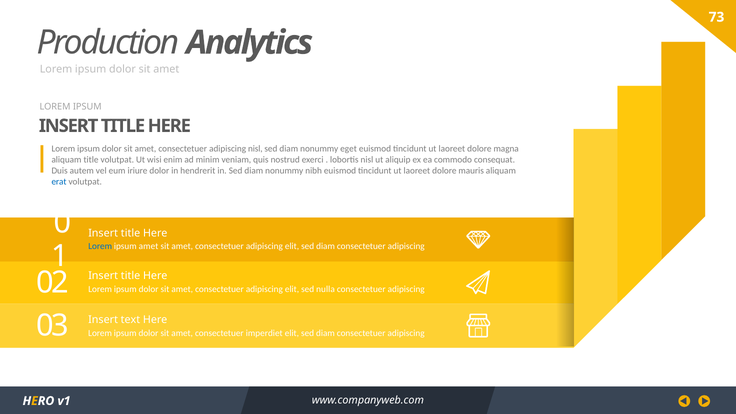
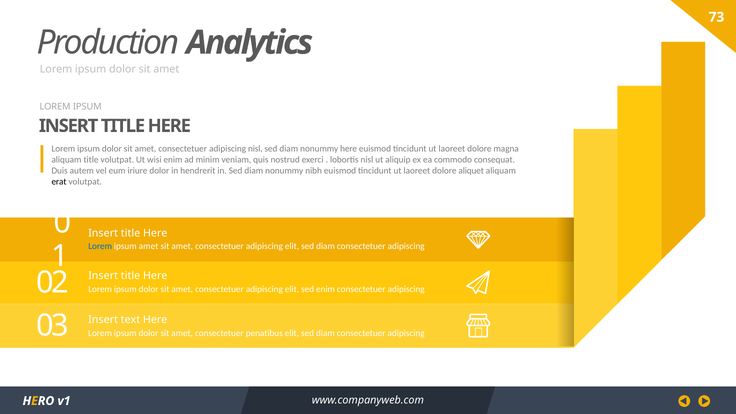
nonummy eget: eget -> here
mauris: mauris -> aliquet
erat colour: blue -> black
sed nulla: nulla -> enim
imperdiet: imperdiet -> penatibus
